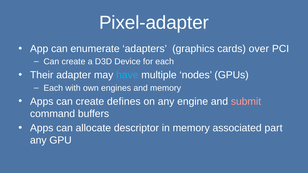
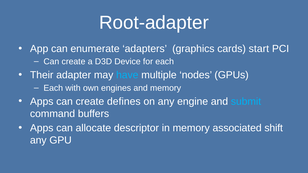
Pixel-adapter: Pixel-adapter -> Root-adapter
over: over -> start
submit colour: pink -> light blue
part: part -> shift
